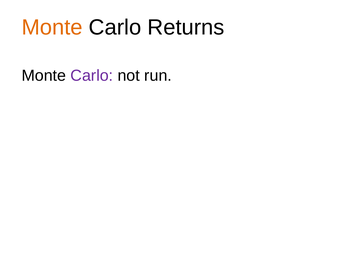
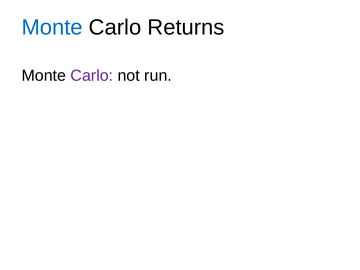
Monte at (52, 27) colour: orange -> blue
